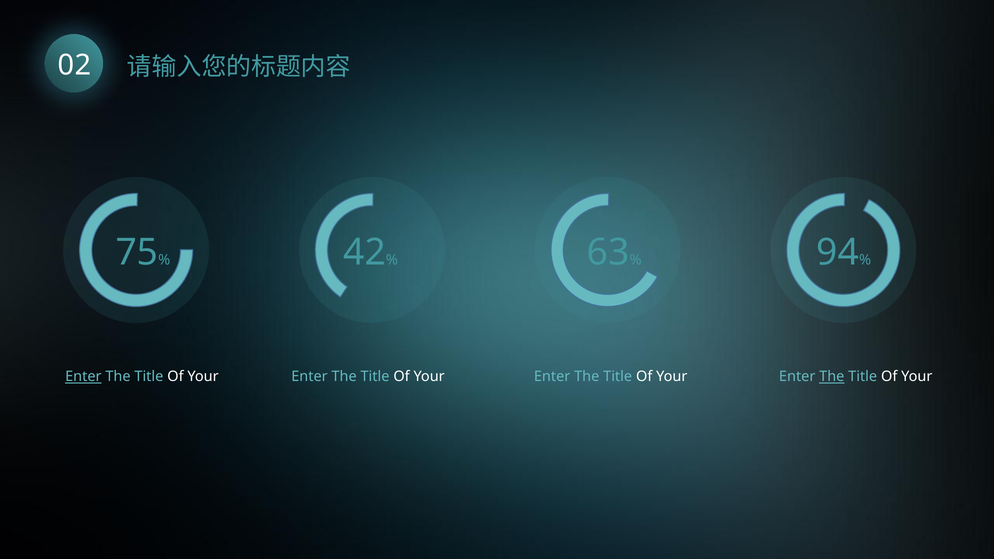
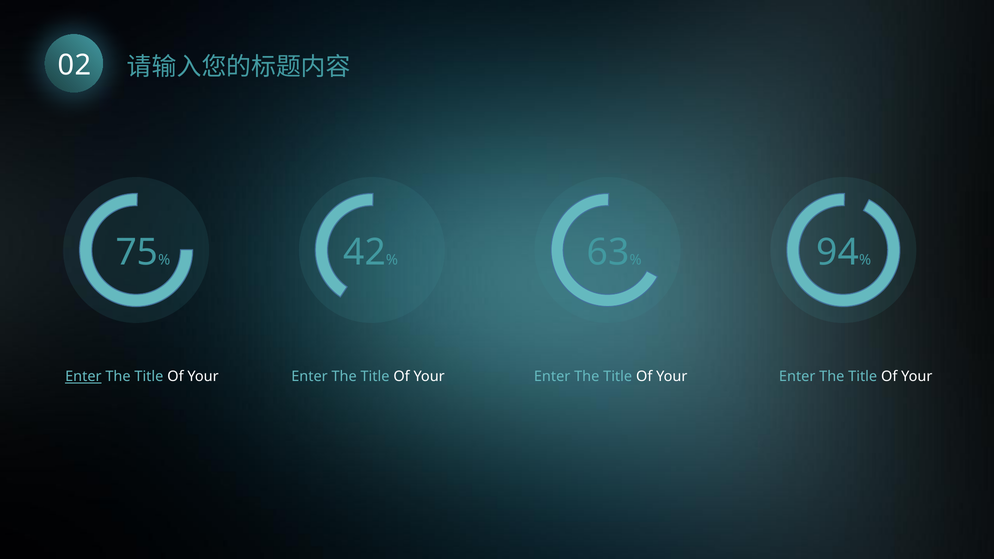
The at (832, 377) underline: present -> none
